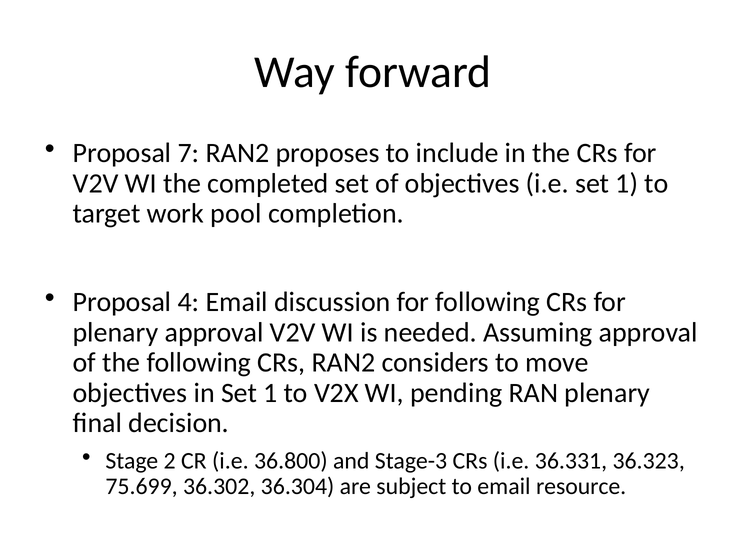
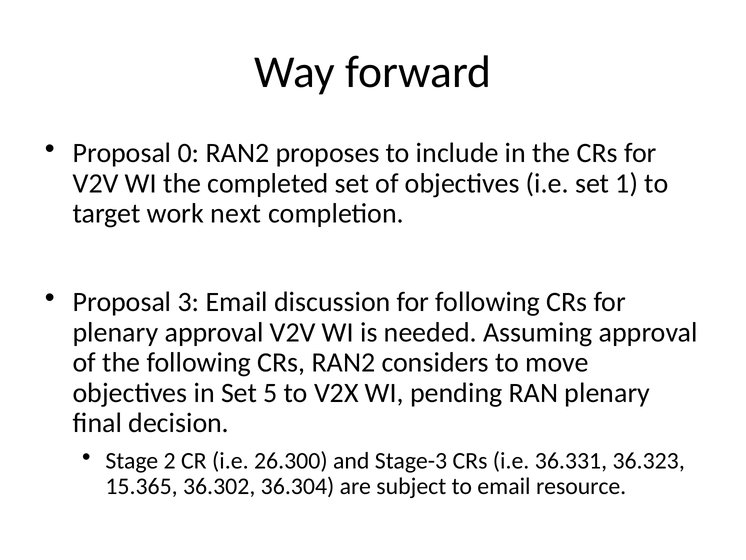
7: 7 -> 0
pool: pool -> next
4: 4 -> 3
in Set 1: 1 -> 5
36.800: 36.800 -> 26.300
75.699: 75.699 -> 15.365
